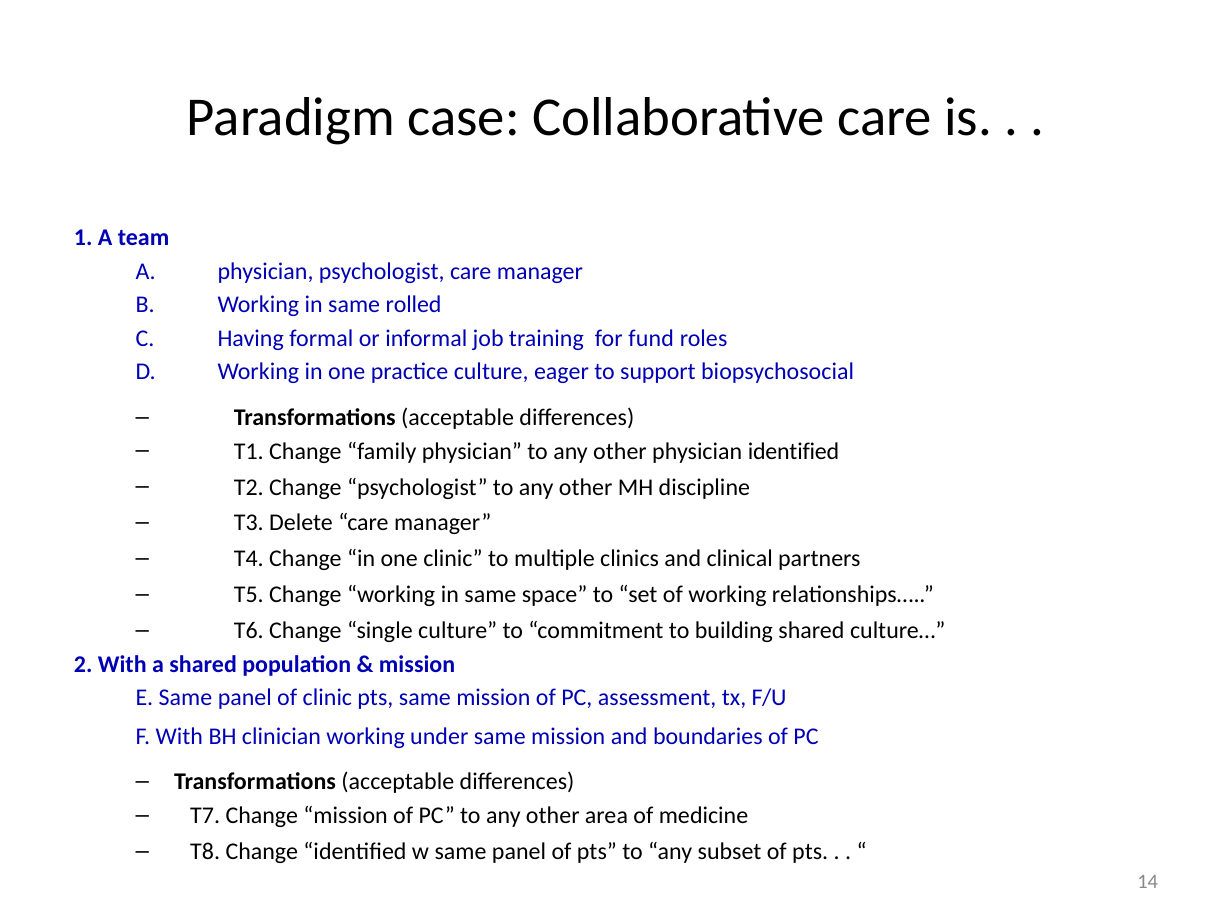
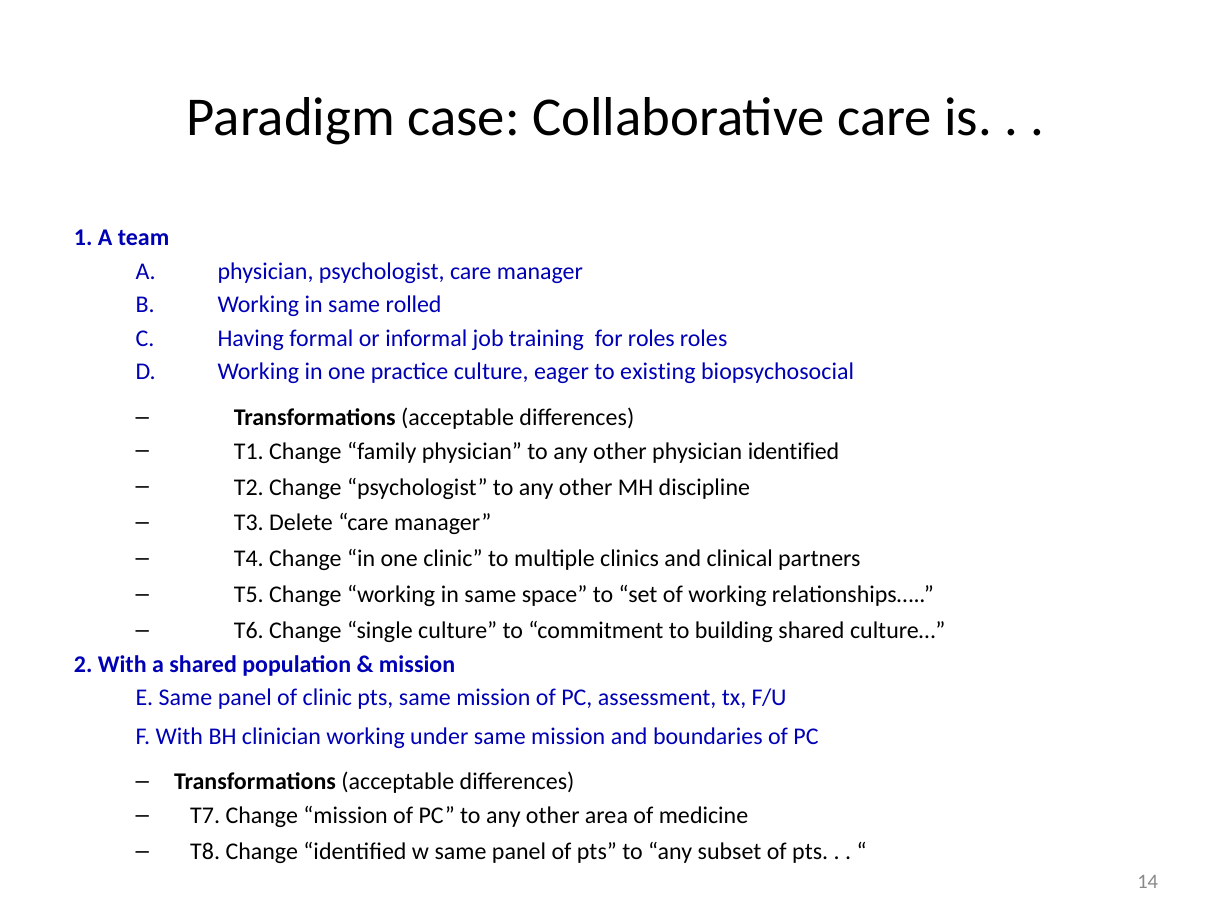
for fund: fund -> roles
support: support -> existing
